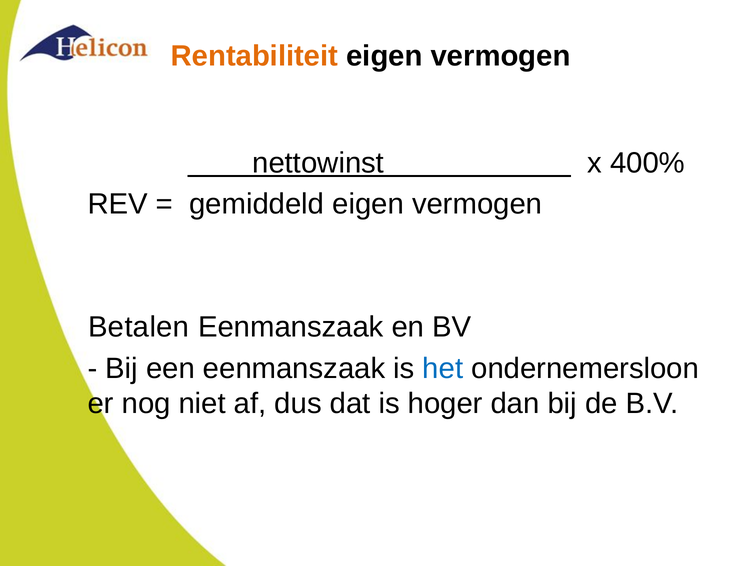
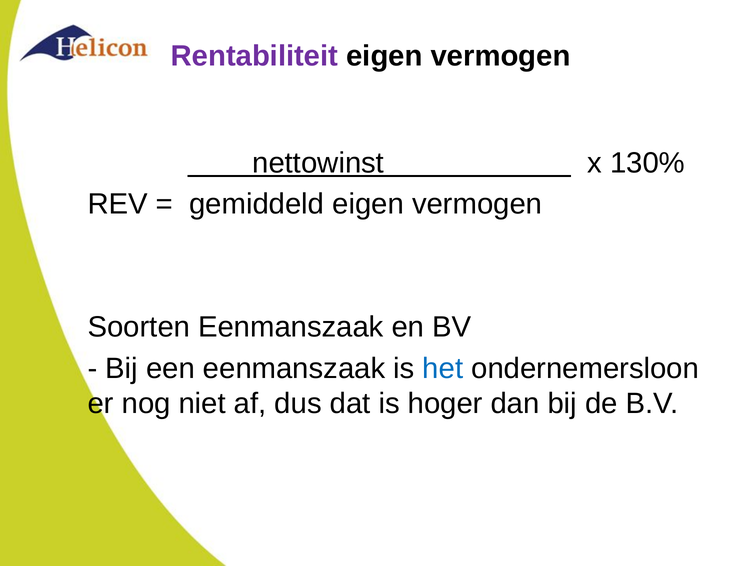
Rentabiliteit colour: orange -> purple
400%: 400% -> 130%
Betalen: Betalen -> Soorten
